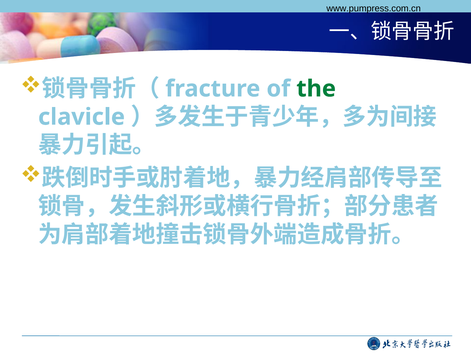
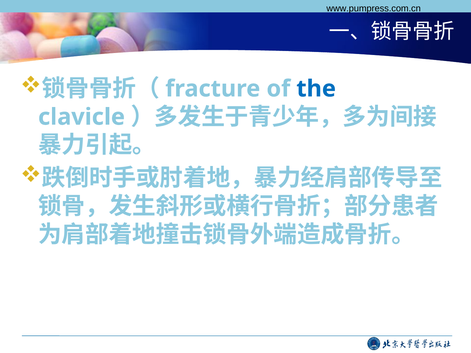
the colour: green -> blue
